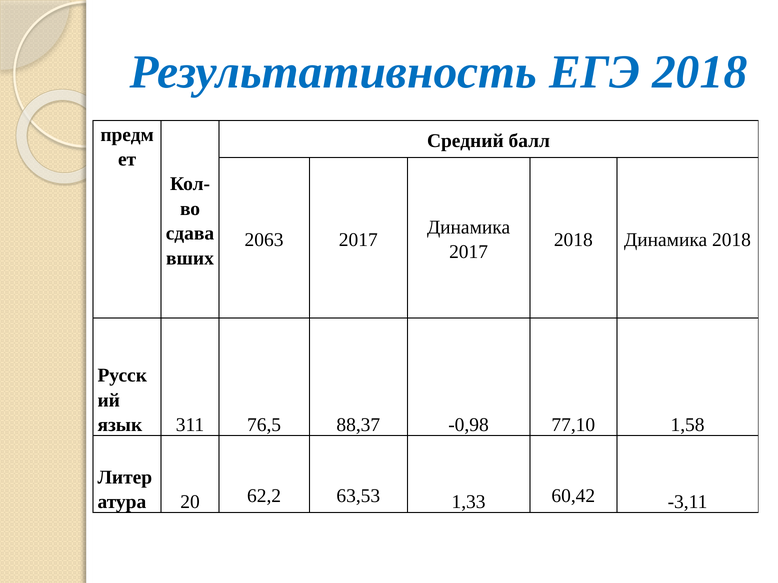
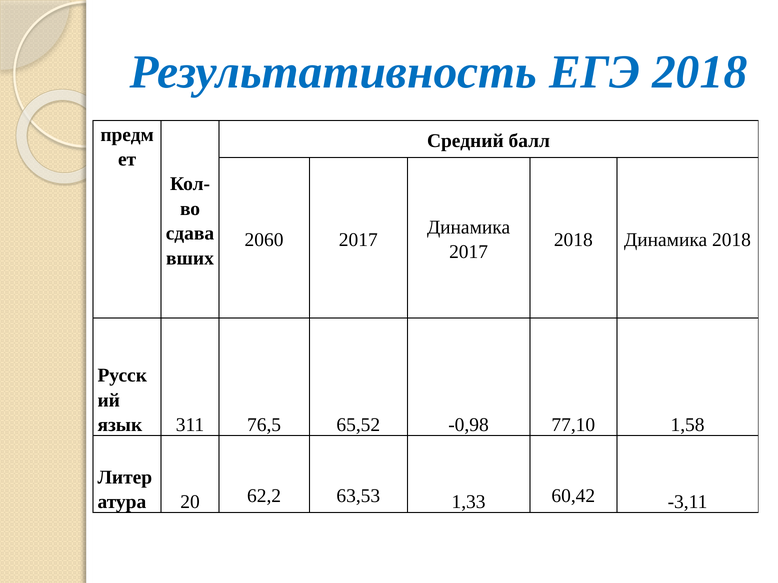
2063: 2063 -> 2060
88,37: 88,37 -> 65,52
